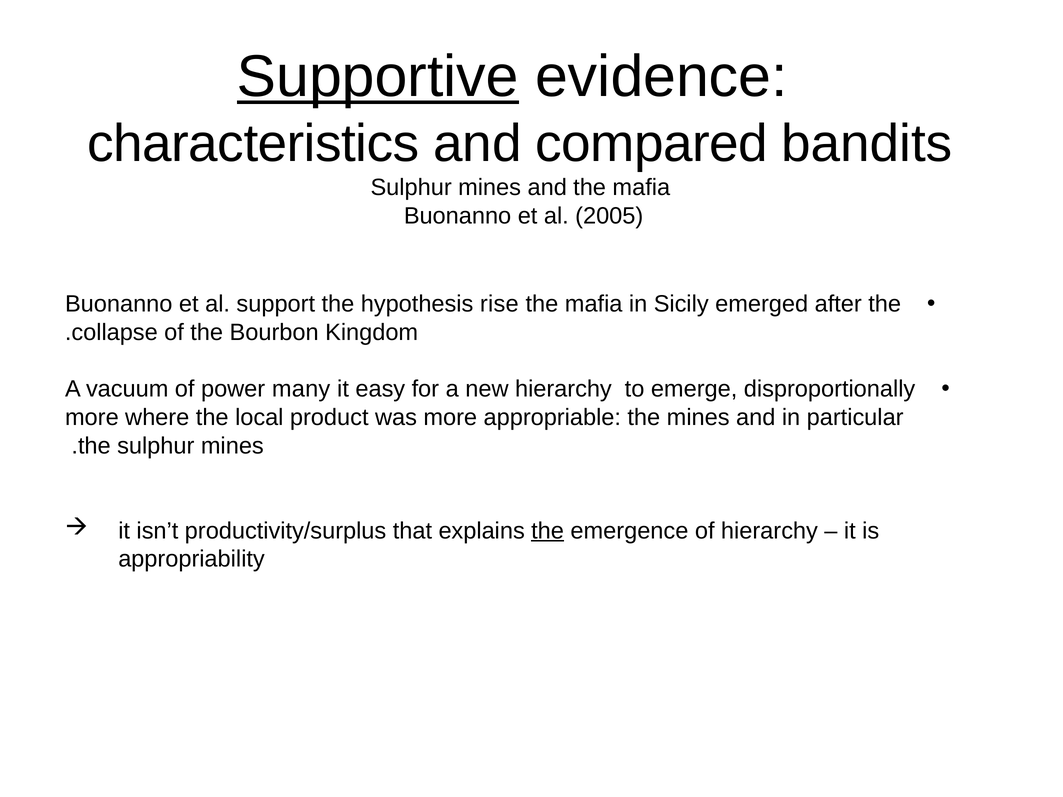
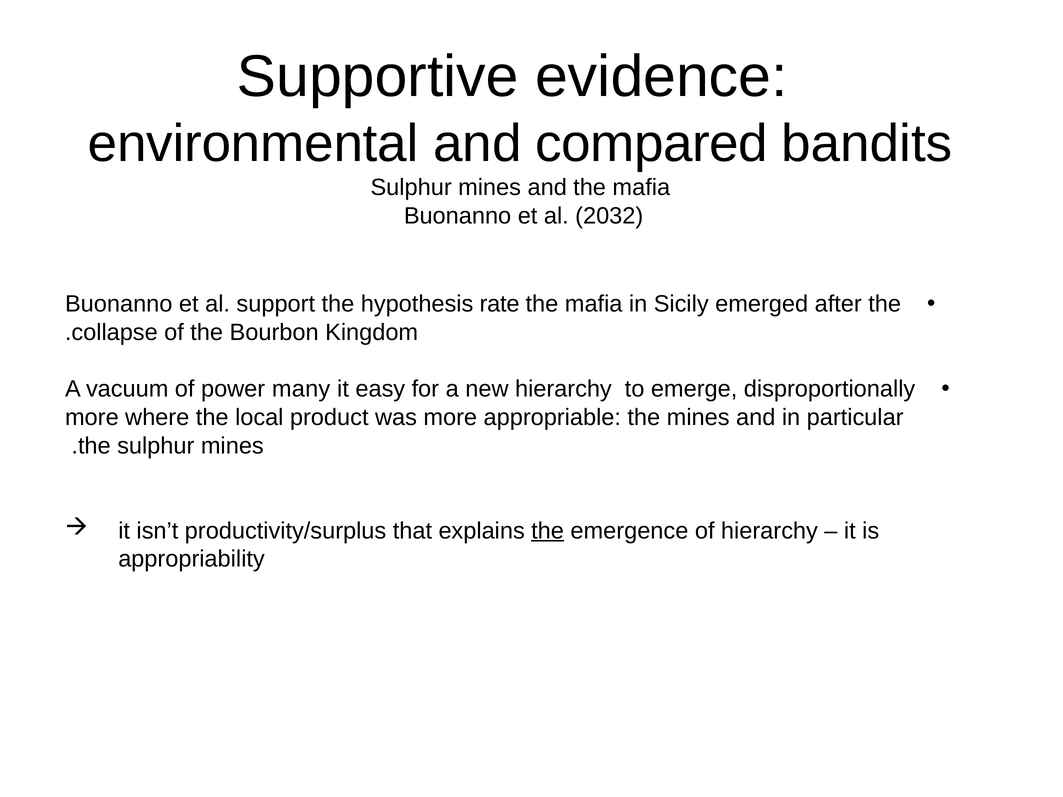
Supportive underline: present -> none
characteristics: characteristics -> environmental
2005: 2005 -> 2032
rise: rise -> rate
